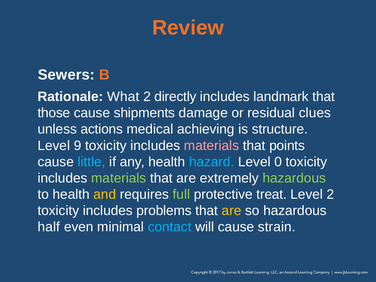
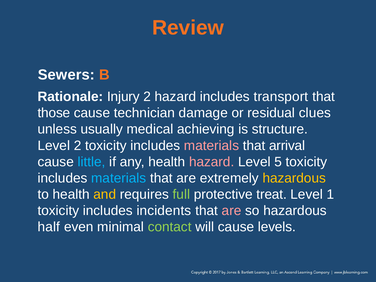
What: What -> Injury
2 directly: directly -> hazard
landmark: landmark -> transport
shipments: shipments -> technician
actions: actions -> usually
Level 9: 9 -> 2
points: points -> arrival
hazard at (212, 162) colour: light blue -> pink
0: 0 -> 5
materials at (119, 178) colour: light green -> light blue
hazardous at (294, 178) colour: light green -> yellow
Level 2: 2 -> 1
problems: problems -> incidents
are at (232, 211) colour: yellow -> pink
contact colour: light blue -> light green
strain: strain -> levels
